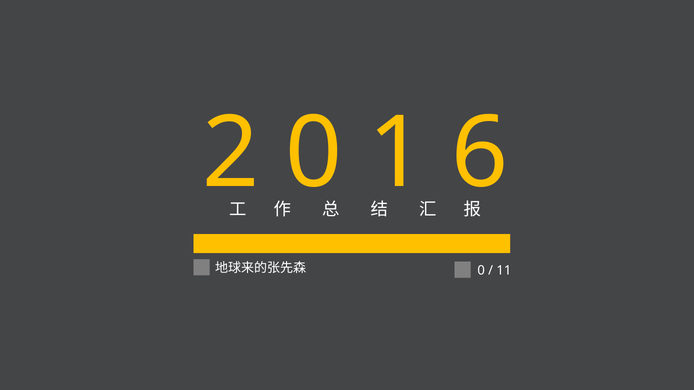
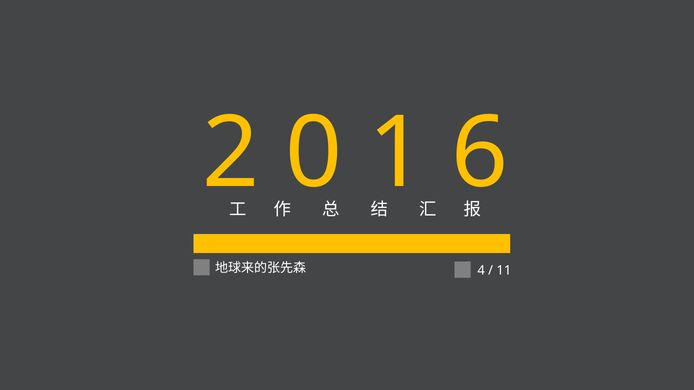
0 at (481, 271): 0 -> 4
